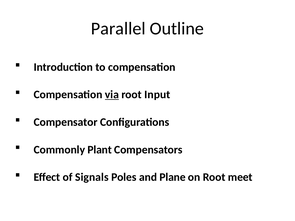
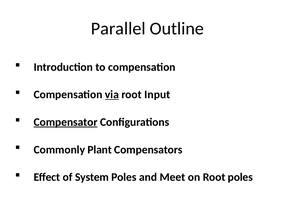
Compensator underline: none -> present
Signals: Signals -> System
Plane: Plane -> Meet
Root meet: meet -> poles
